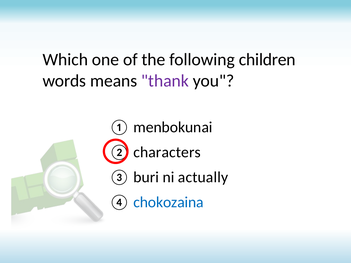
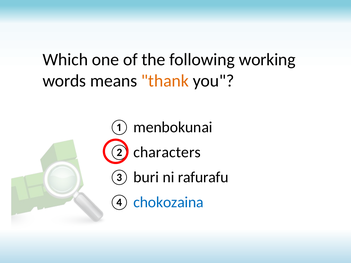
children: children -> working
thank colour: purple -> orange
actually: actually -> rafurafu
